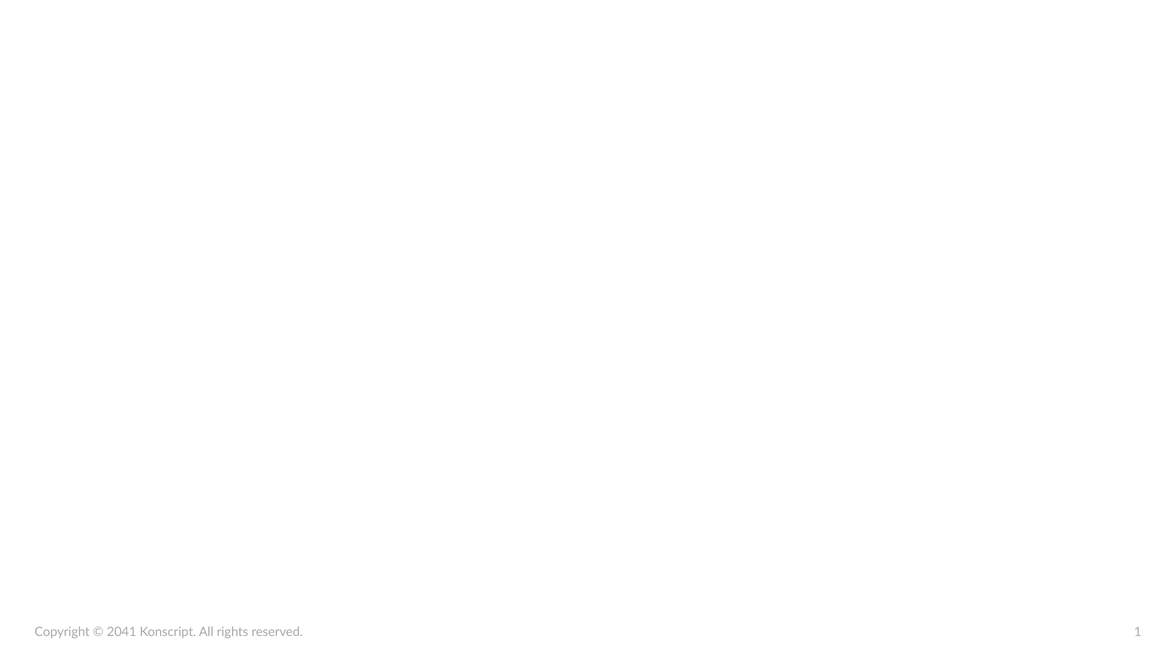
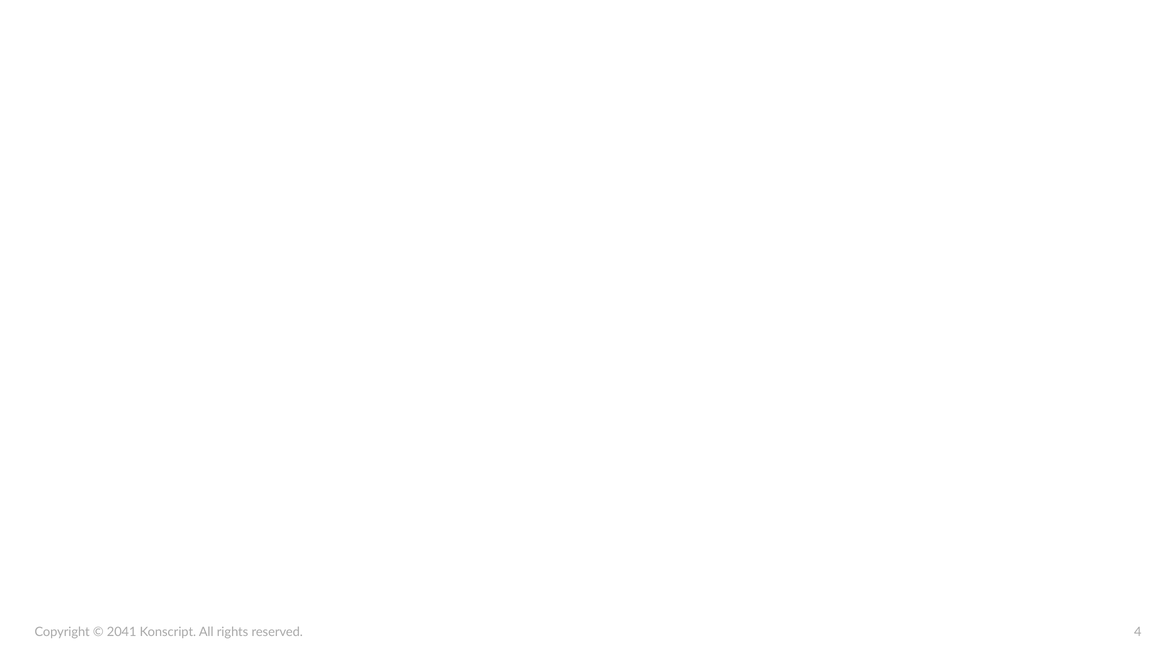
1: 1 -> 4
